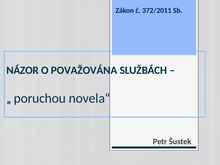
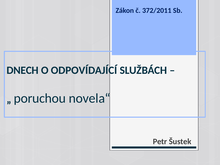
NÁZOR: NÁZOR -> DNECH
POVAŽOVÁNA: POVAŽOVÁNA -> ODPOVÍDAJÍCÍ
